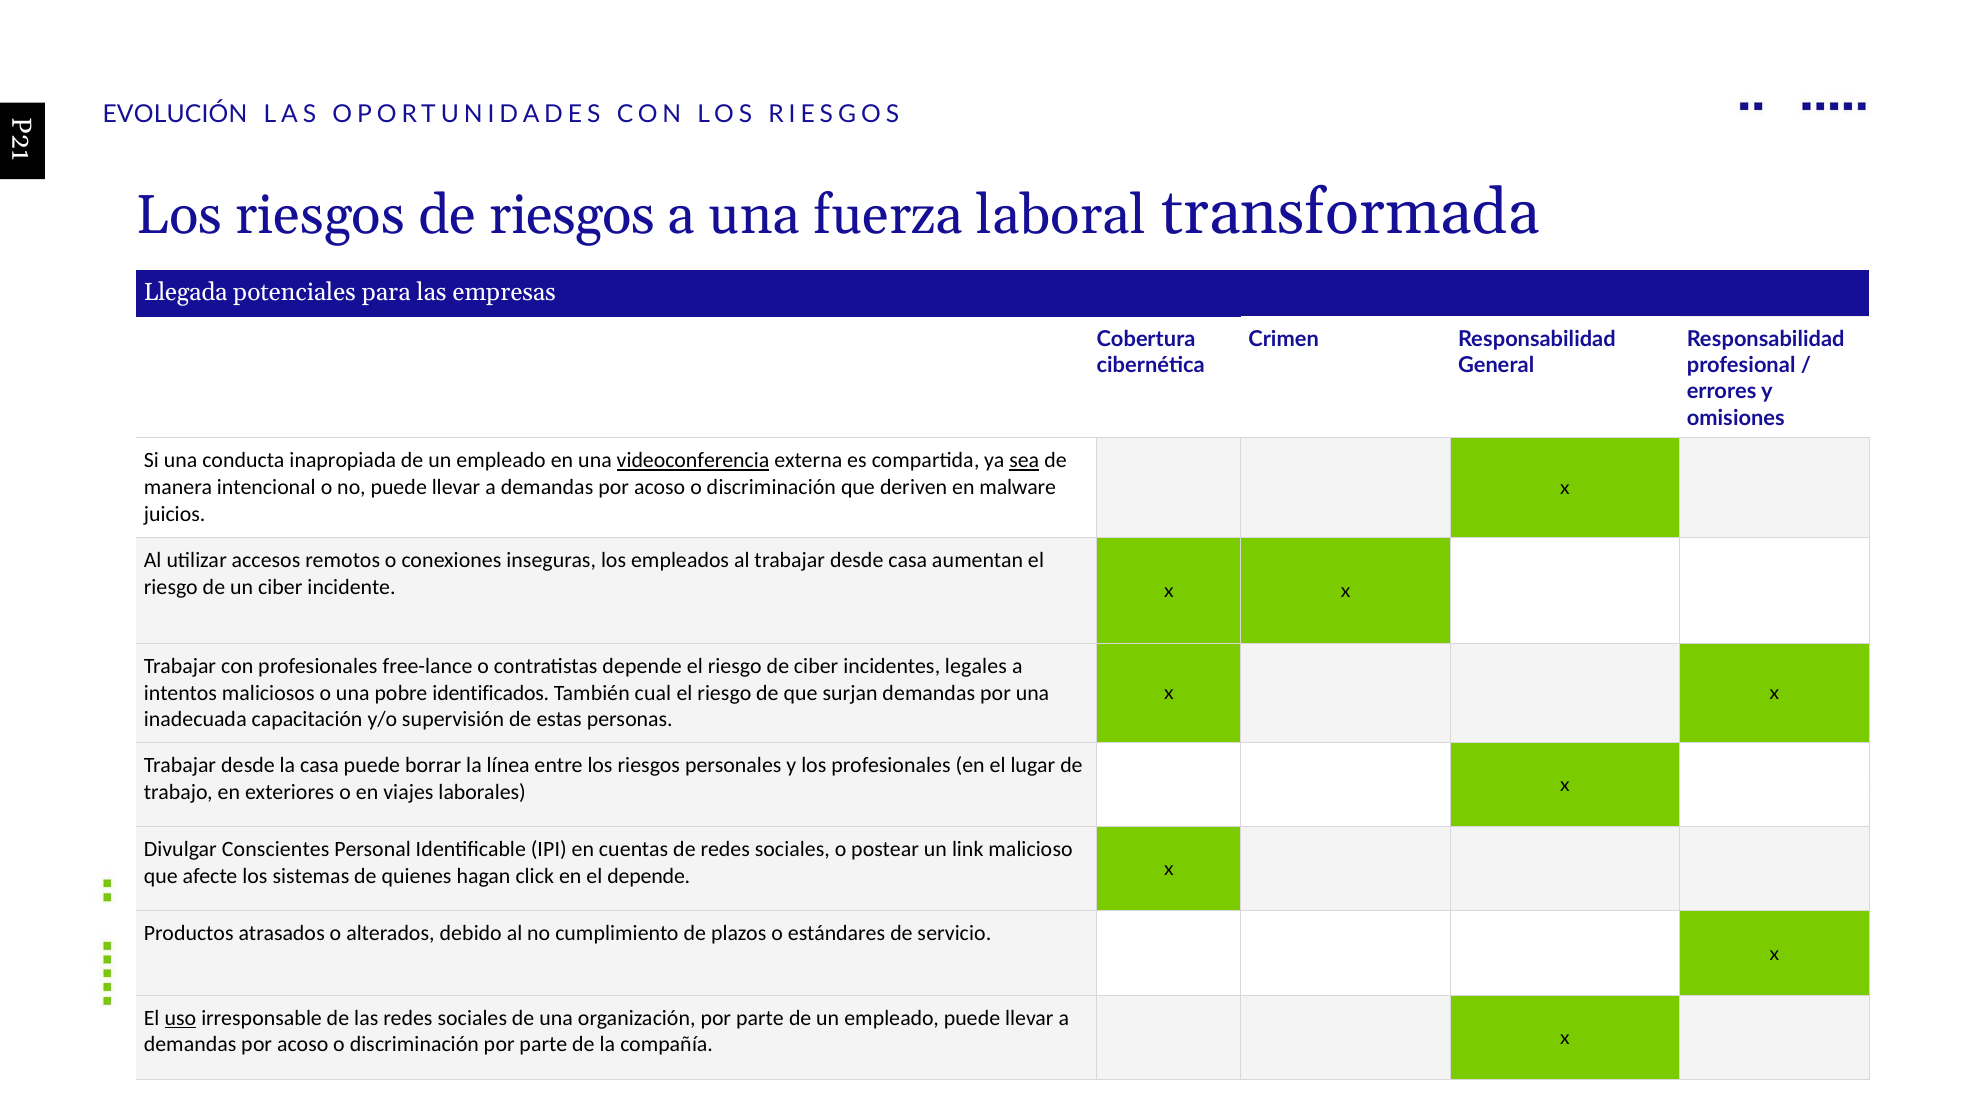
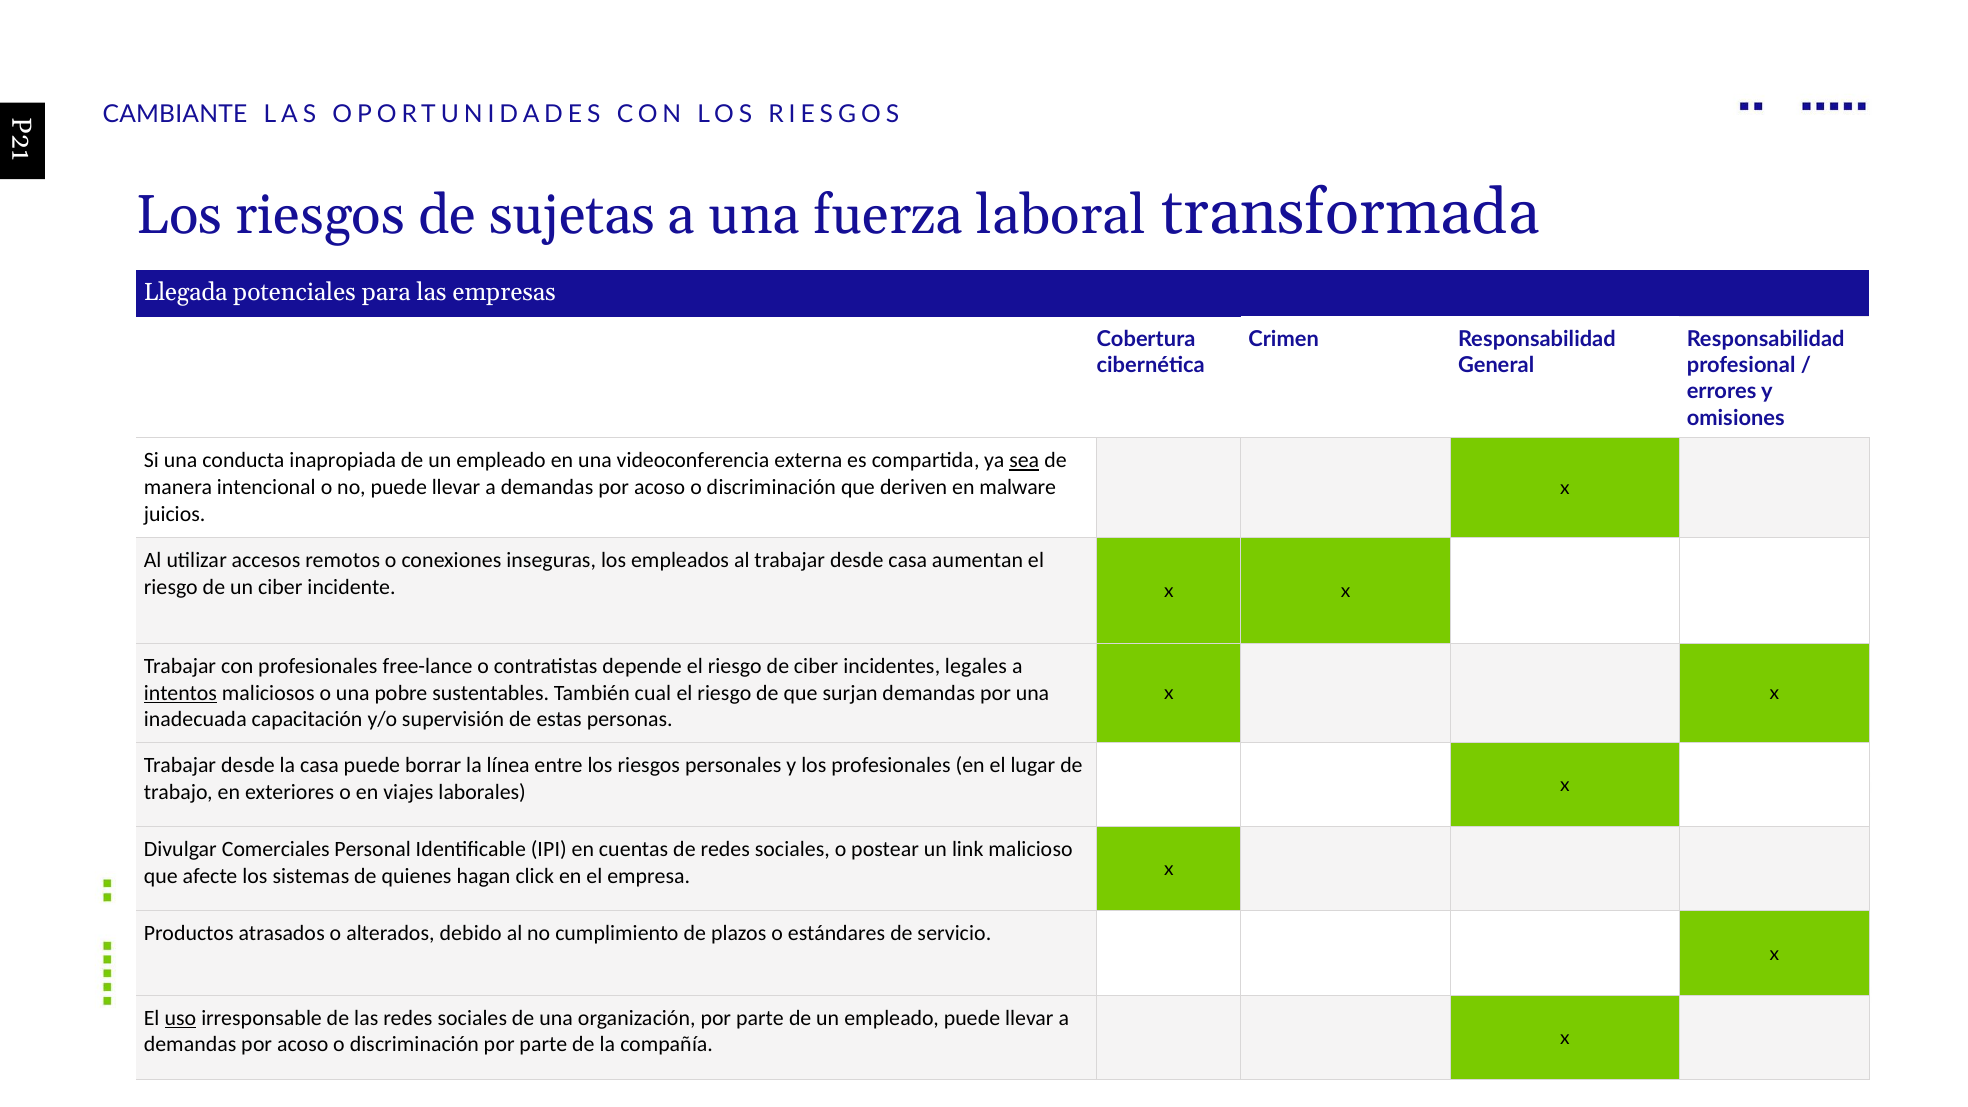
EVOLUCIÓN: EVOLUCIÓN -> CAMBIANTE
de riesgos: riesgos -> sujetas
videoconferencia underline: present -> none
intentos underline: none -> present
identificados: identificados -> sustentables
Conscientes: Conscientes -> Comerciales
el depende: depende -> empresa
